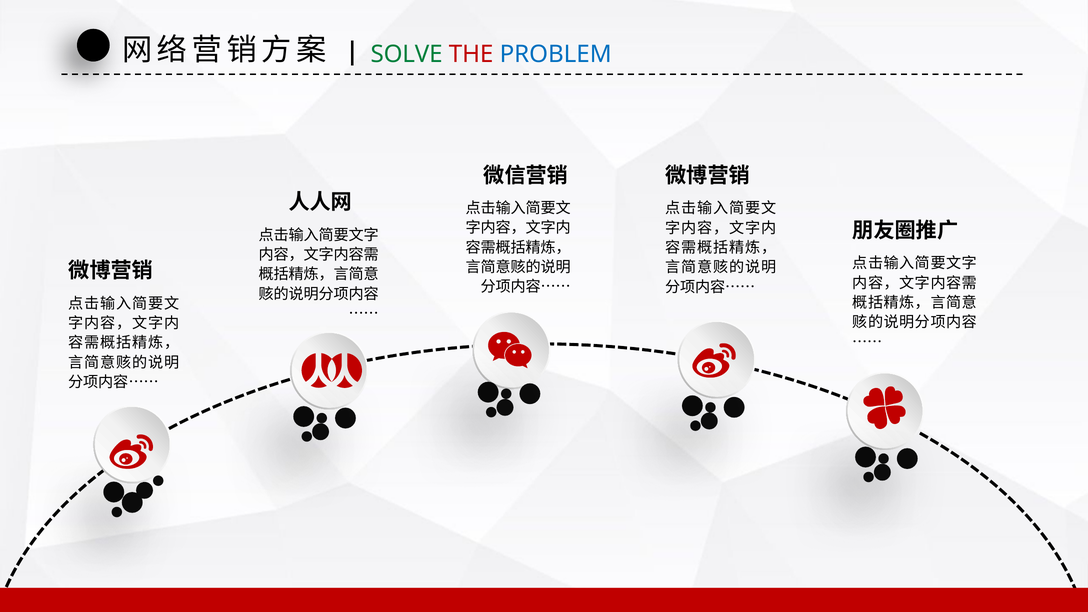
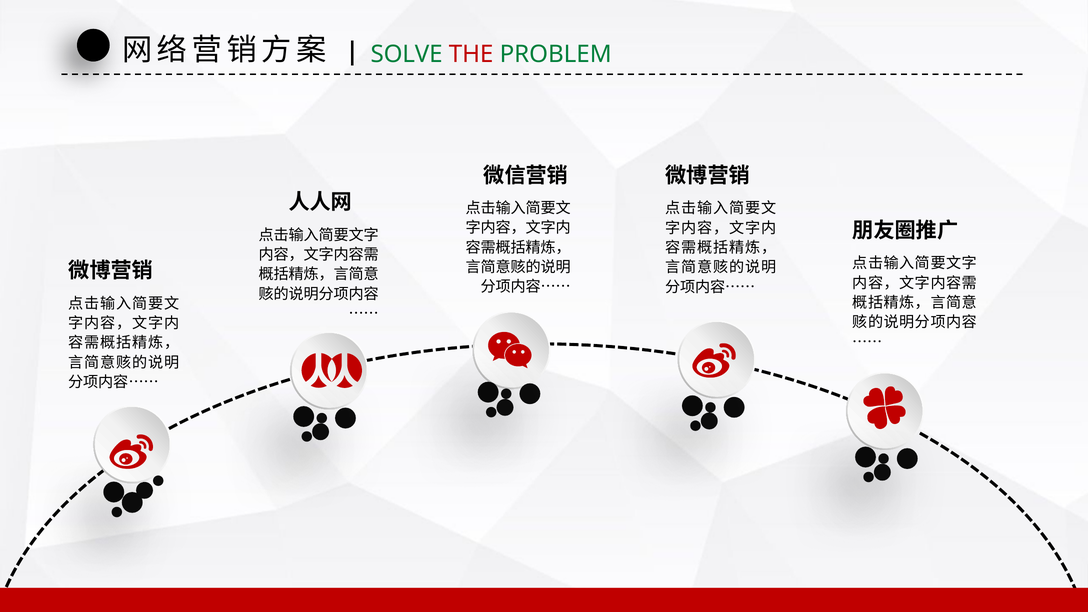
PROBLEM colour: blue -> green
